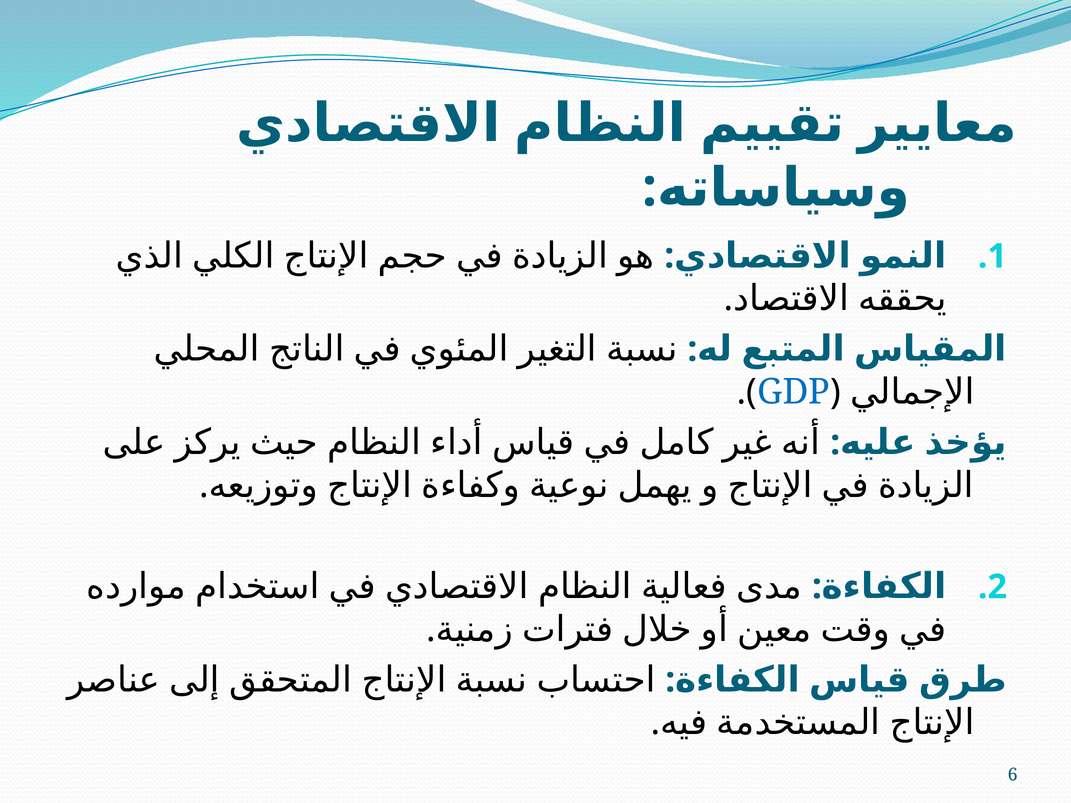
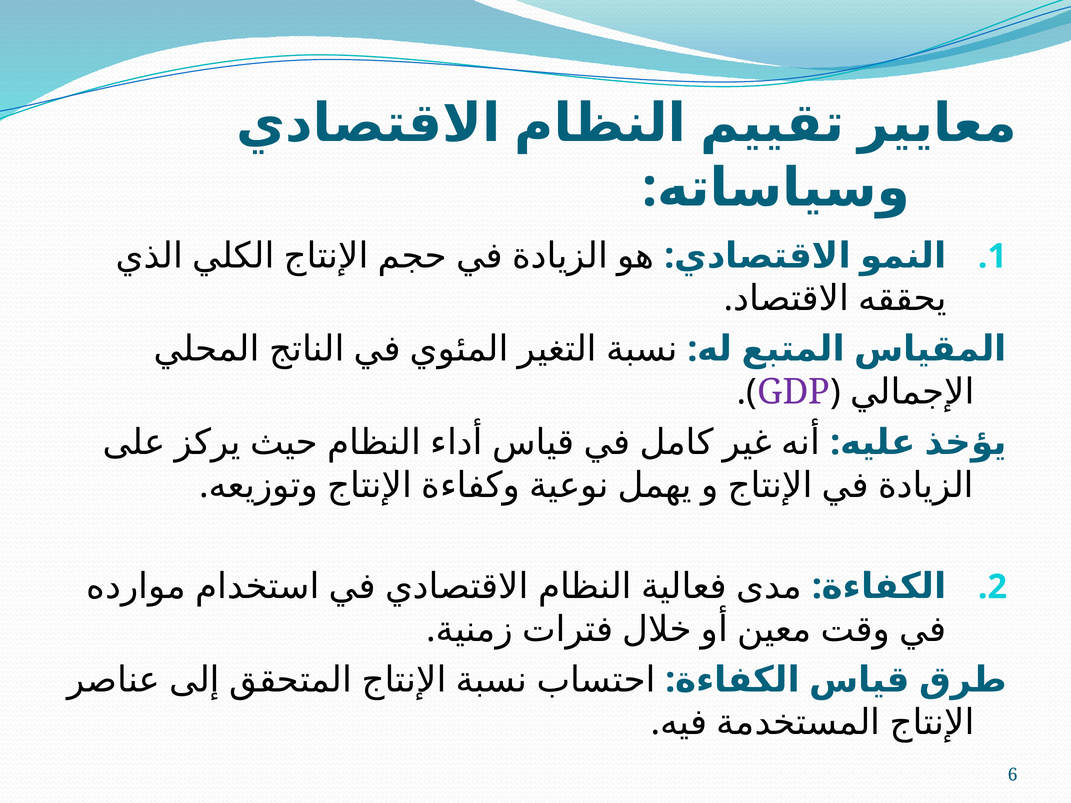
GDP colour: blue -> purple
